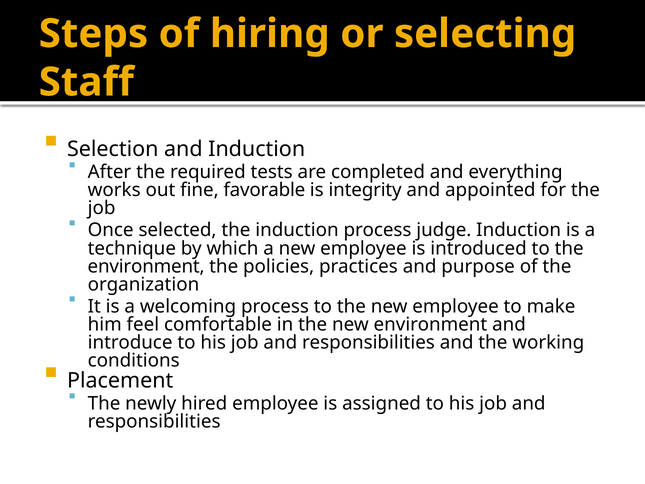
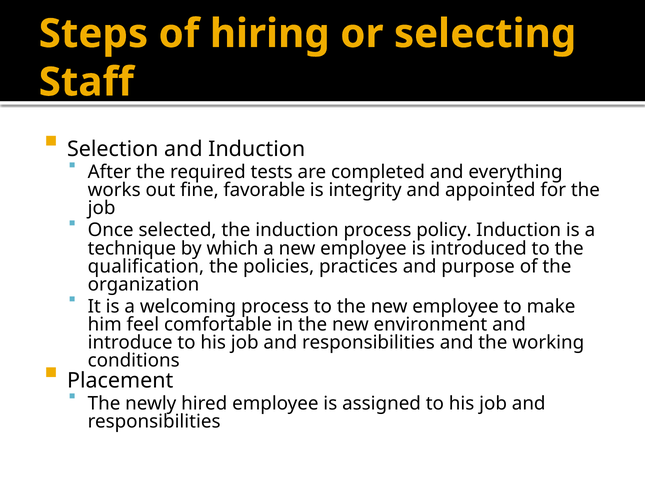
judge: judge -> policy
environment at (146, 266): environment -> qualification
